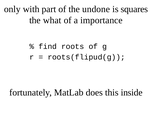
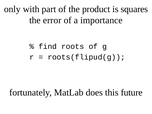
undone: undone -> product
what: what -> error
inside: inside -> future
